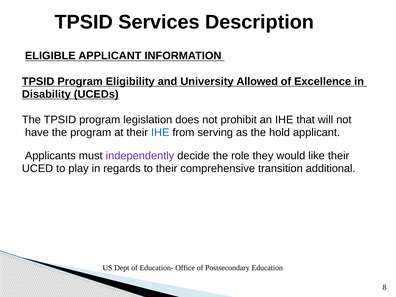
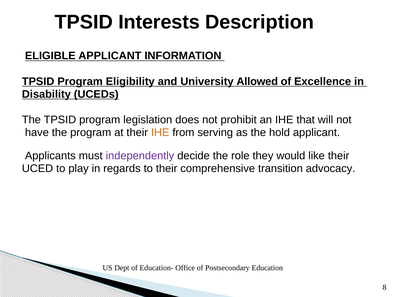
Services: Services -> Interests
IHE at (160, 132) colour: blue -> orange
additional: additional -> advocacy
